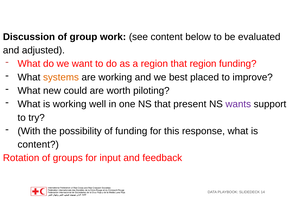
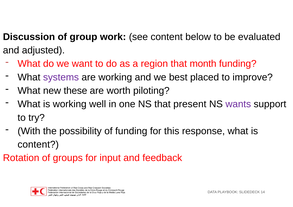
that region: region -> month
systems colour: orange -> purple
could: could -> these
